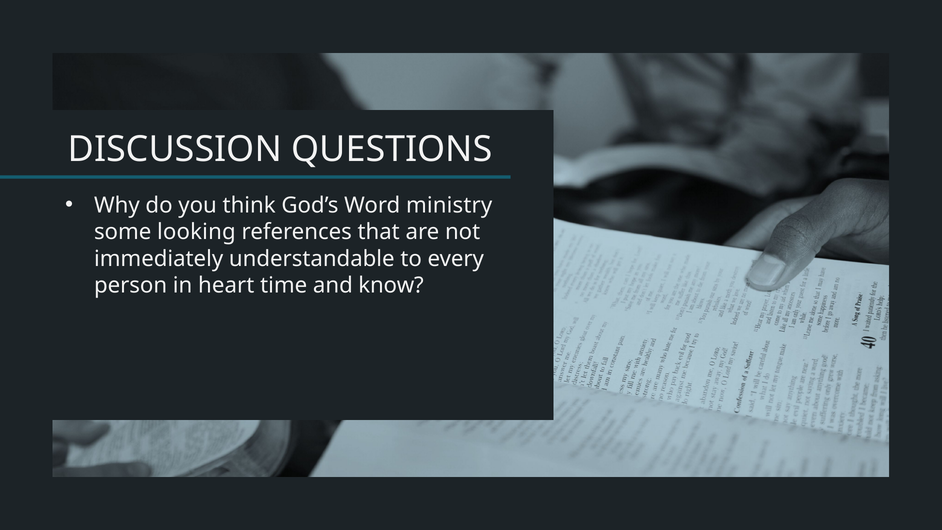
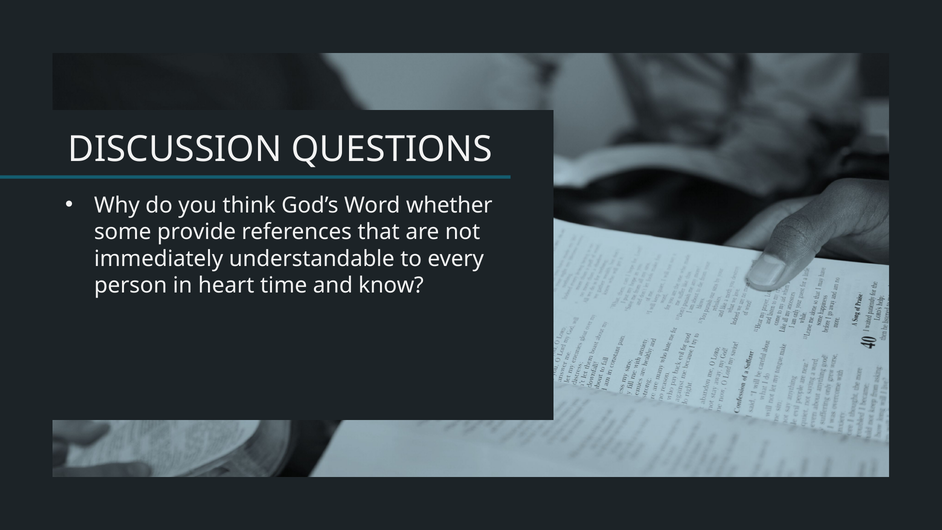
ministry: ministry -> whether
looking: looking -> provide
